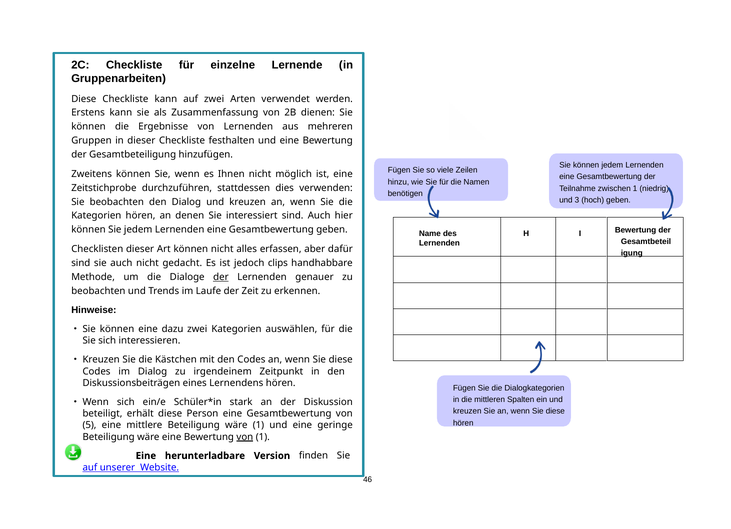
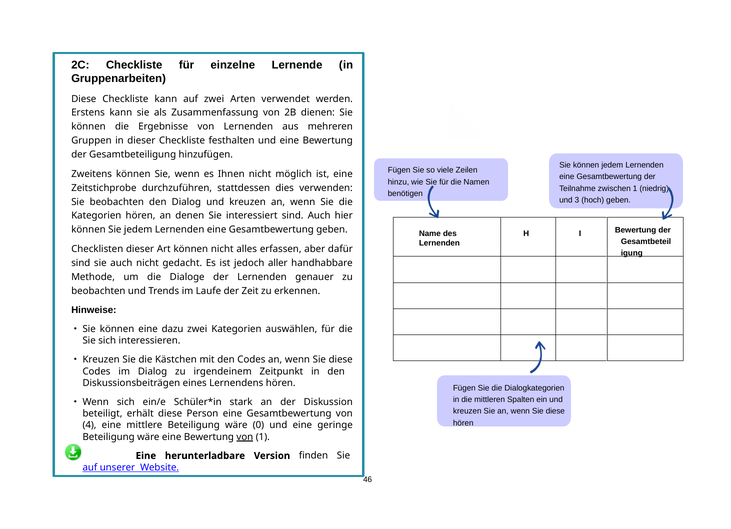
clips: clips -> aller
der at (221, 277) underline: present -> none
5: 5 -> 4
wäre 1: 1 -> 0
